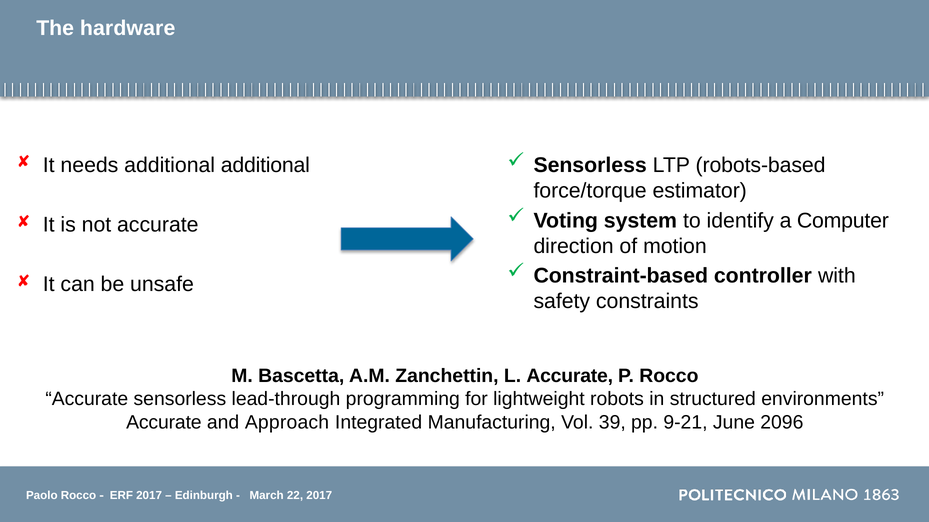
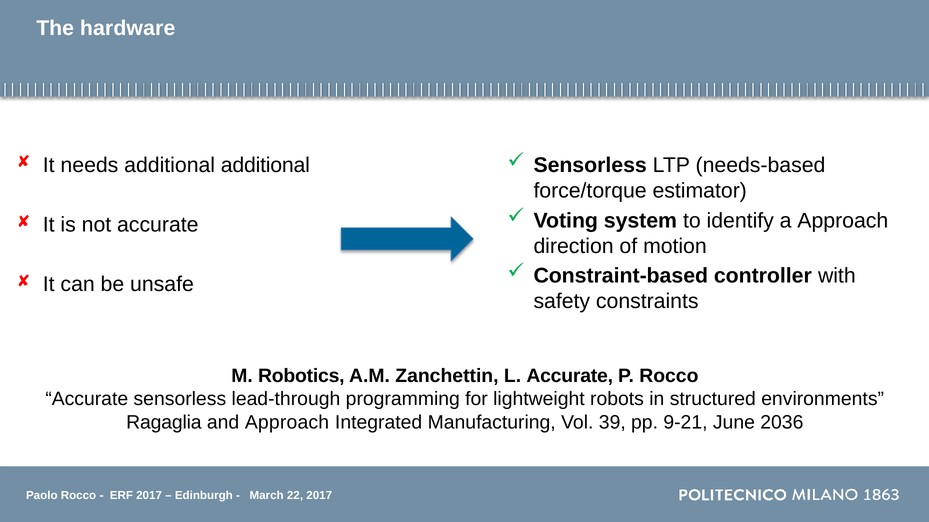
robots-based: robots-based -> needs-based
a Computer: Computer -> Approach
Bascetta: Bascetta -> Robotics
Accurate at (164, 423): Accurate -> Ragaglia
2096: 2096 -> 2036
